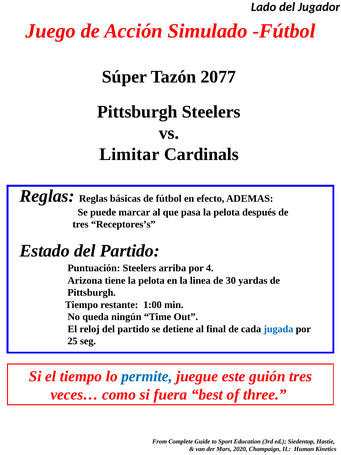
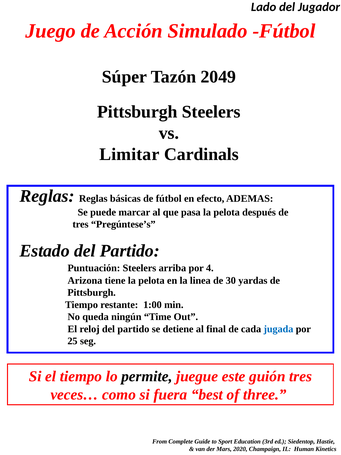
2077: 2077 -> 2049
Receptores’s: Receptores’s -> Pregúntese’s
permite colour: blue -> black
